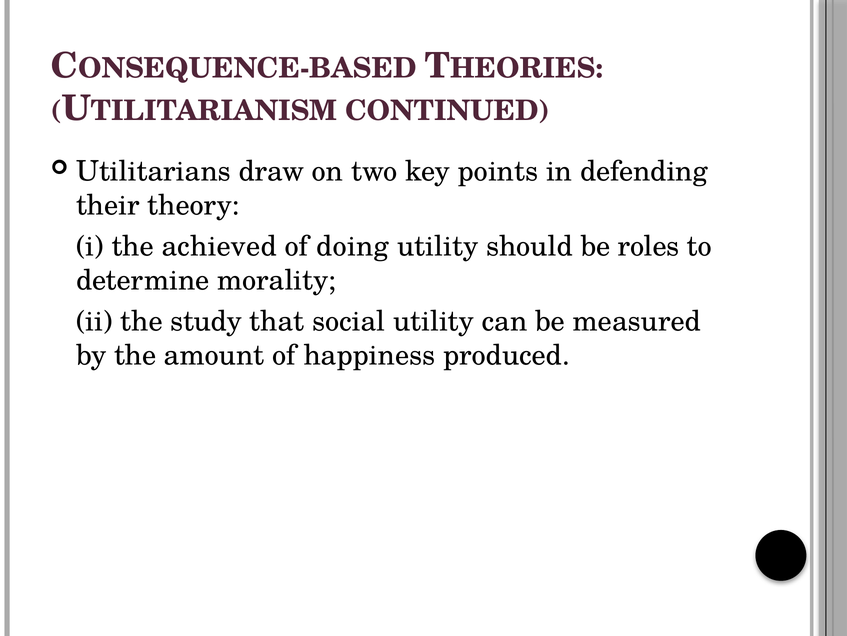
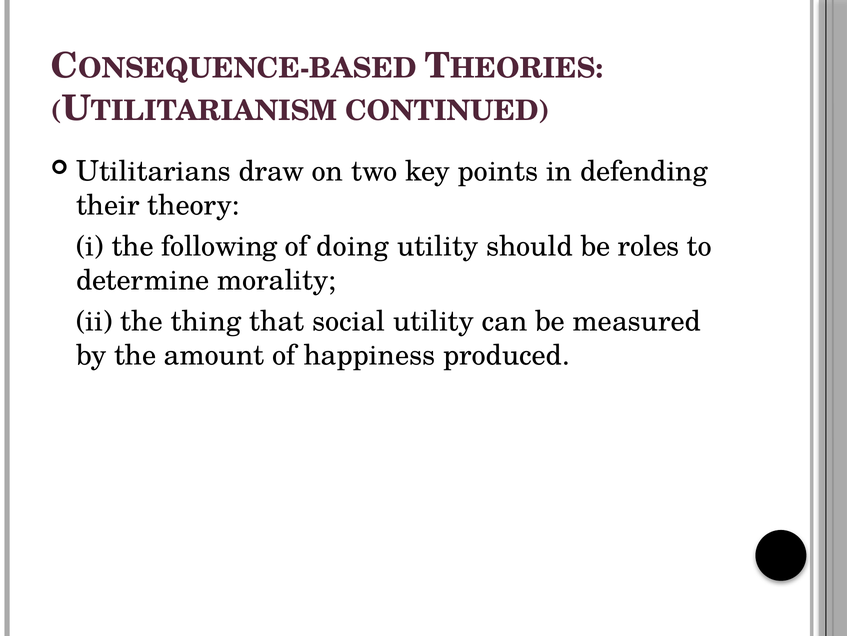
achieved: achieved -> following
study: study -> thing
